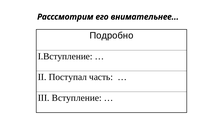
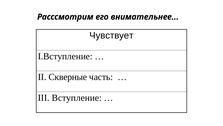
Подробно: Подробно -> Чувствует
Поступал: Поступал -> Скверные
